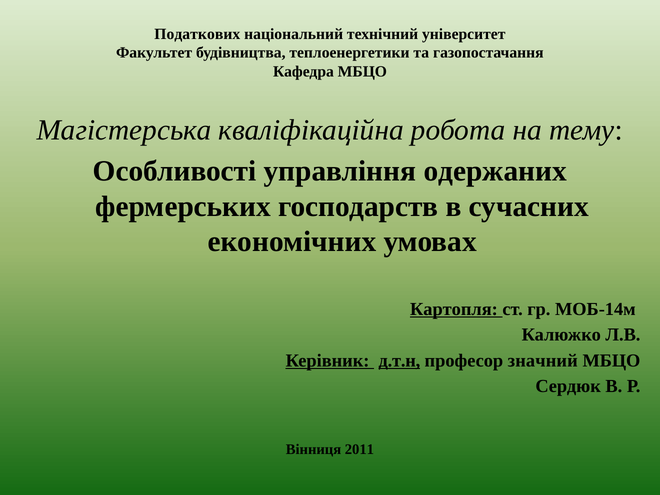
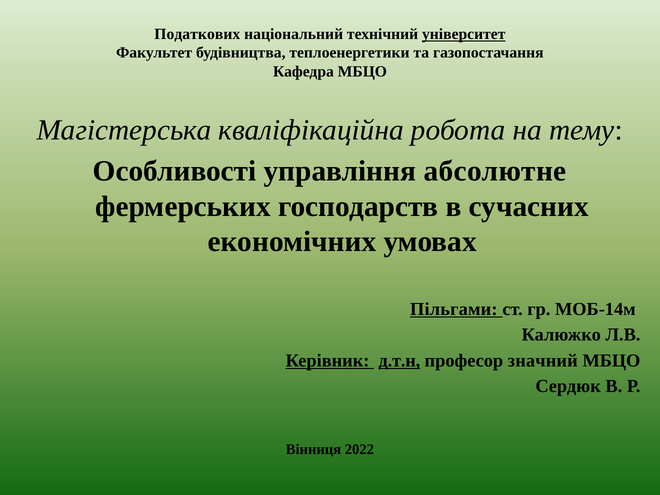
університет underline: none -> present
одержаних: одержаних -> абсолютне
Картопля: Картопля -> Пільгами
2011: 2011 -> 2022
